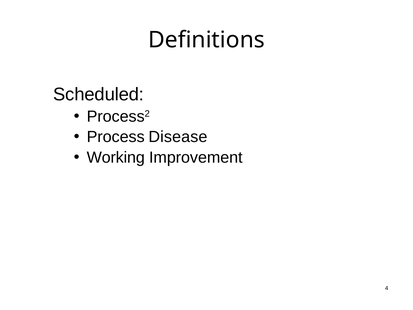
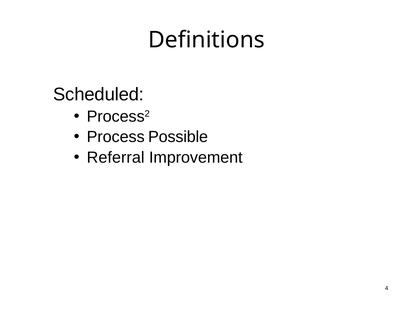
Disease: Disease -> Possible
Working: Working -> Referral
